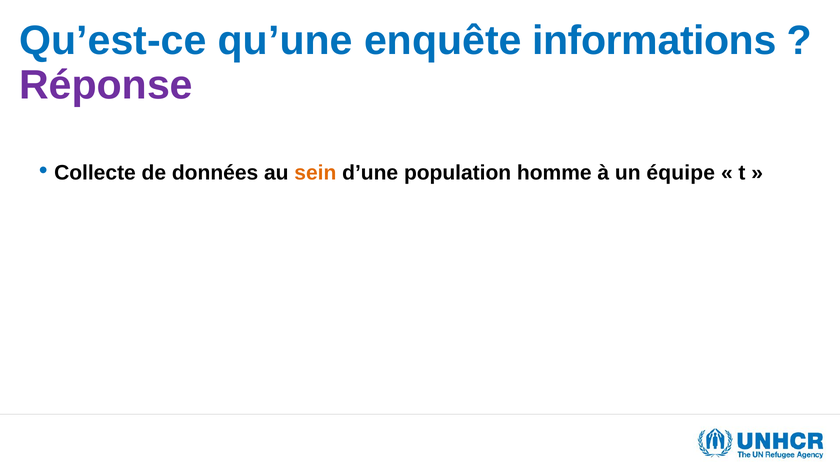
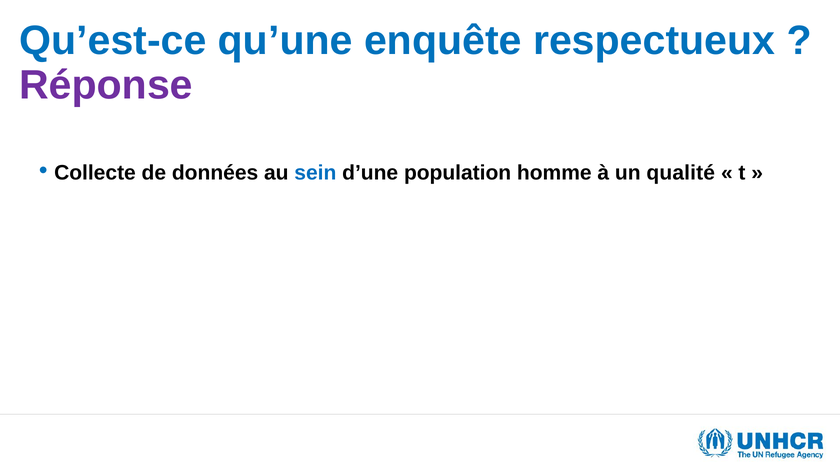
informations: informations -> respectueux
sein colour: orange -> blue
équipe: équipe -> qualité
